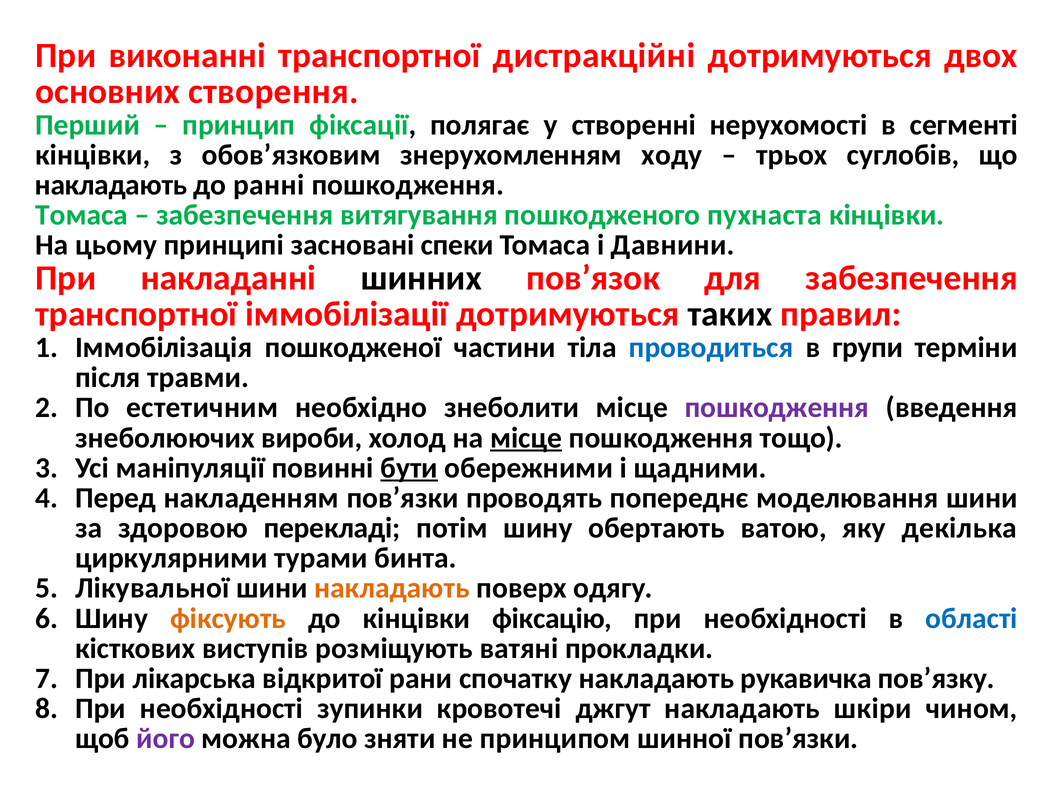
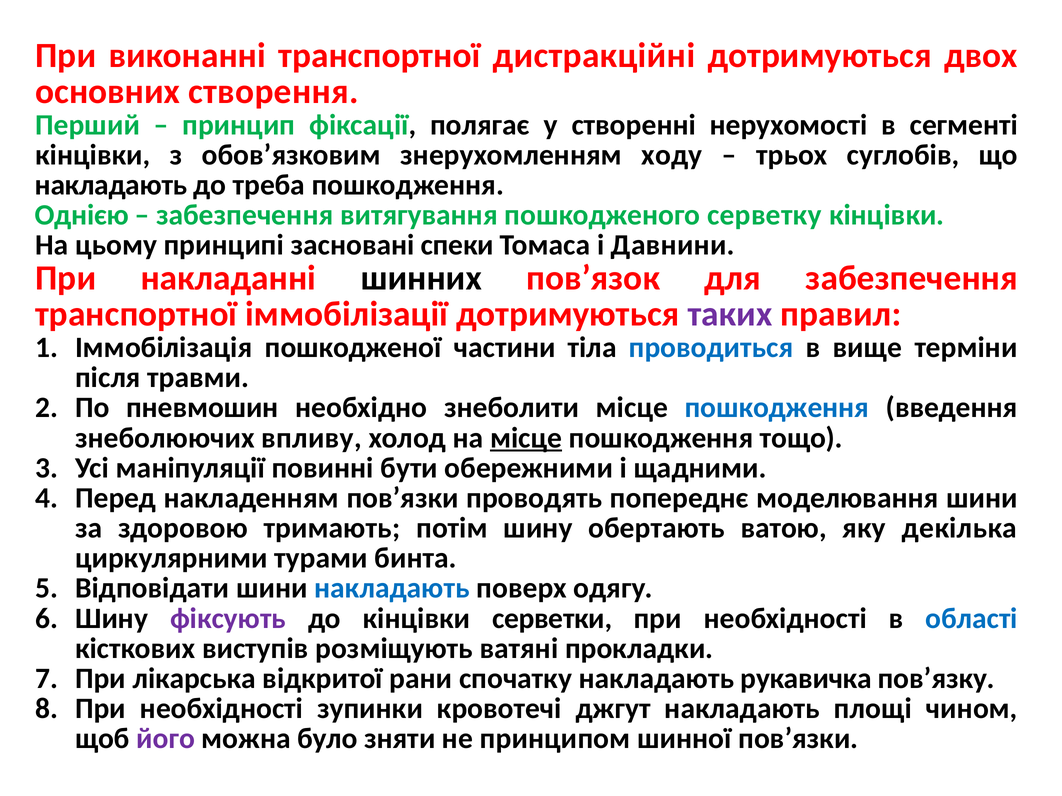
ранні: ранні -> треба
Томаса at (82, 215): Томаса -> Однією
пухнаста: пухнаста -> серветку
таких colour: black -> purple
групи: групи -> вище
естетичним: естетичним -> пневмошин
пошкодження at (777, 408) colour: purple -> blue
вироби: вироби -> впливу
бути underline: present -> none
перекладі: перекладі -> тримають
Лікувальної: Лікувальної -> Відповідати
накладають at (392, 589) colour: orange -> blue
фіксують colour: orange -> purple
фіксацію: фіксацію -> серветки
шкіри: шкіри -> площі
